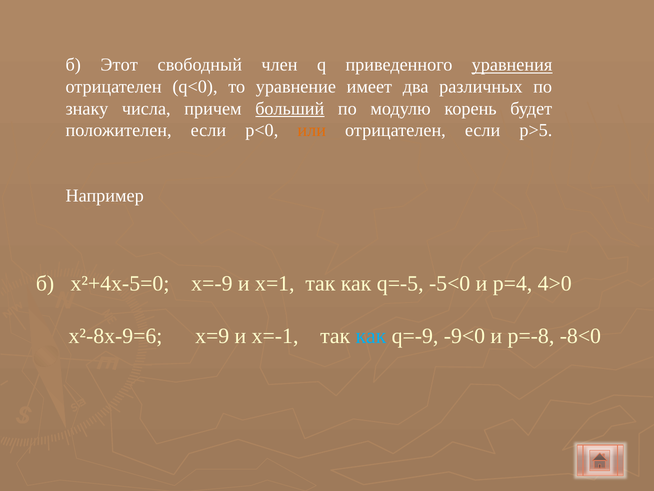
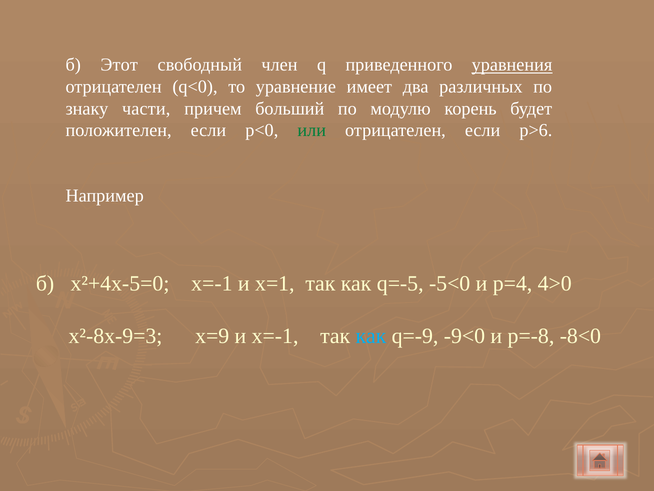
числа: числа -> части
больший underline: present -> none
или colour: orange -> green
p>5: p>5 -> p>6
x²+4x-5=0 x=-9: x=-9 -> x=-1
x²-8x-9=6: x²-8x-9=6 -> x²-8x-9=3
